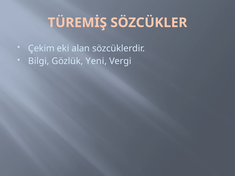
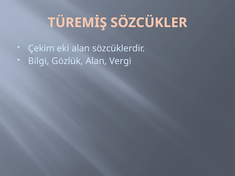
Gözlük Yeni: Yeni -> Alan
